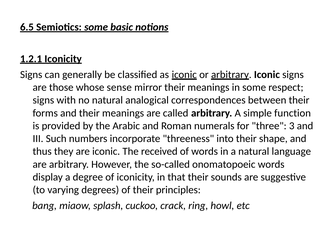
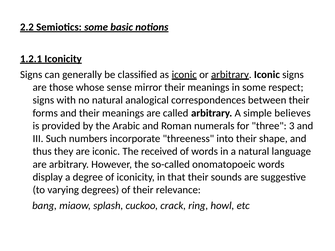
6.5: 6.5 -> 2.2
function: function -> believes
principles: principles -> relevance
